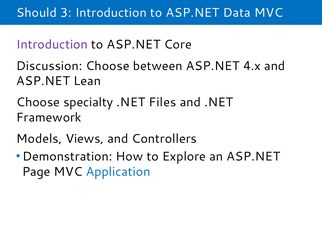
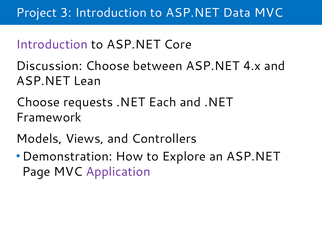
Should: Should -> Project
specialty: specialty -> requests
Files: Files -> Each
Application colour: blue -> purple
